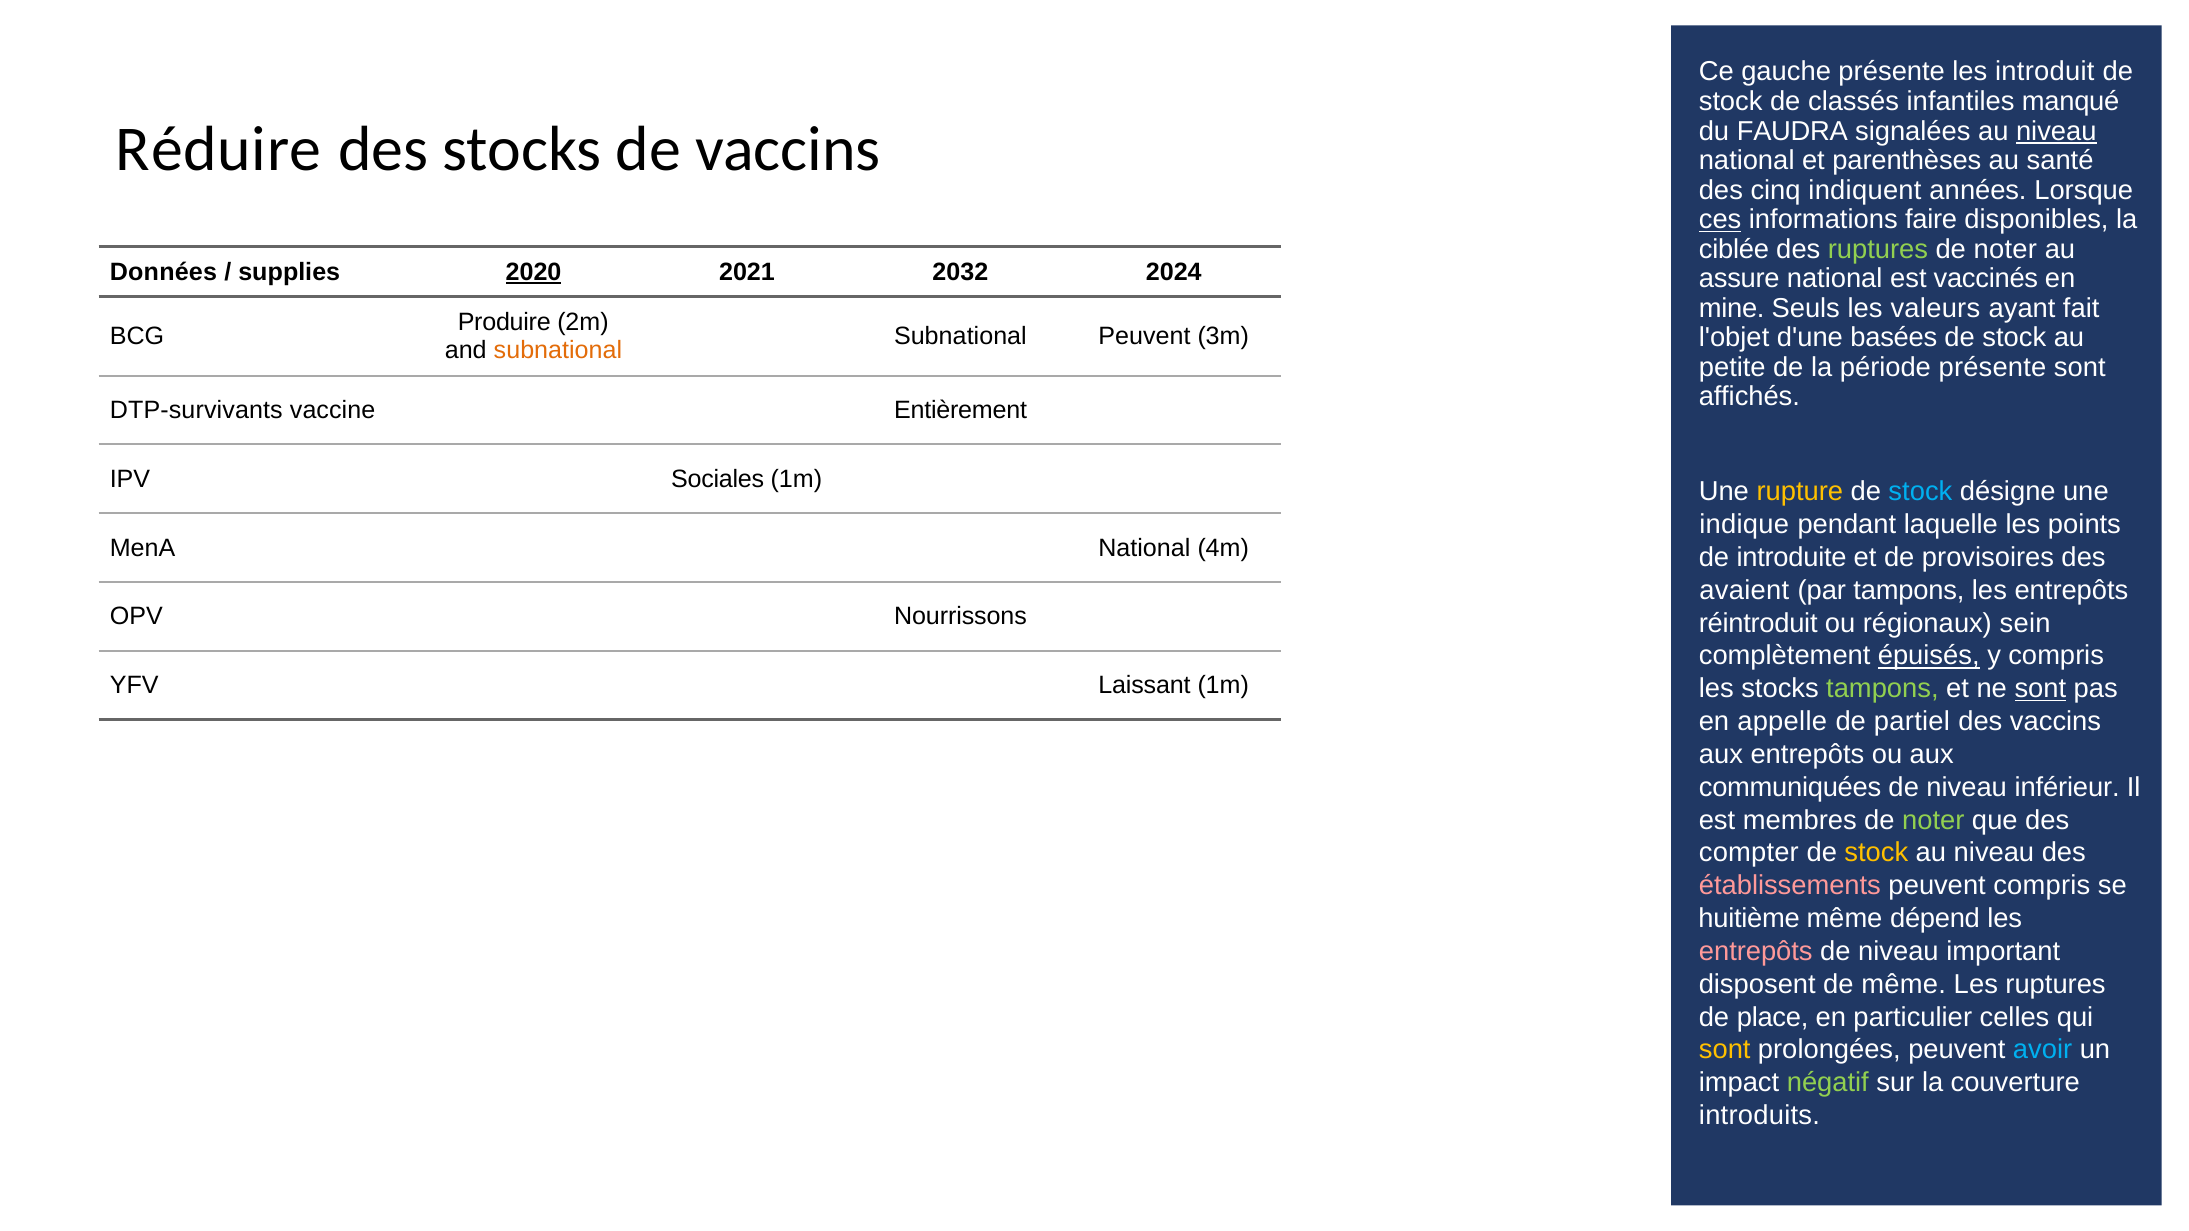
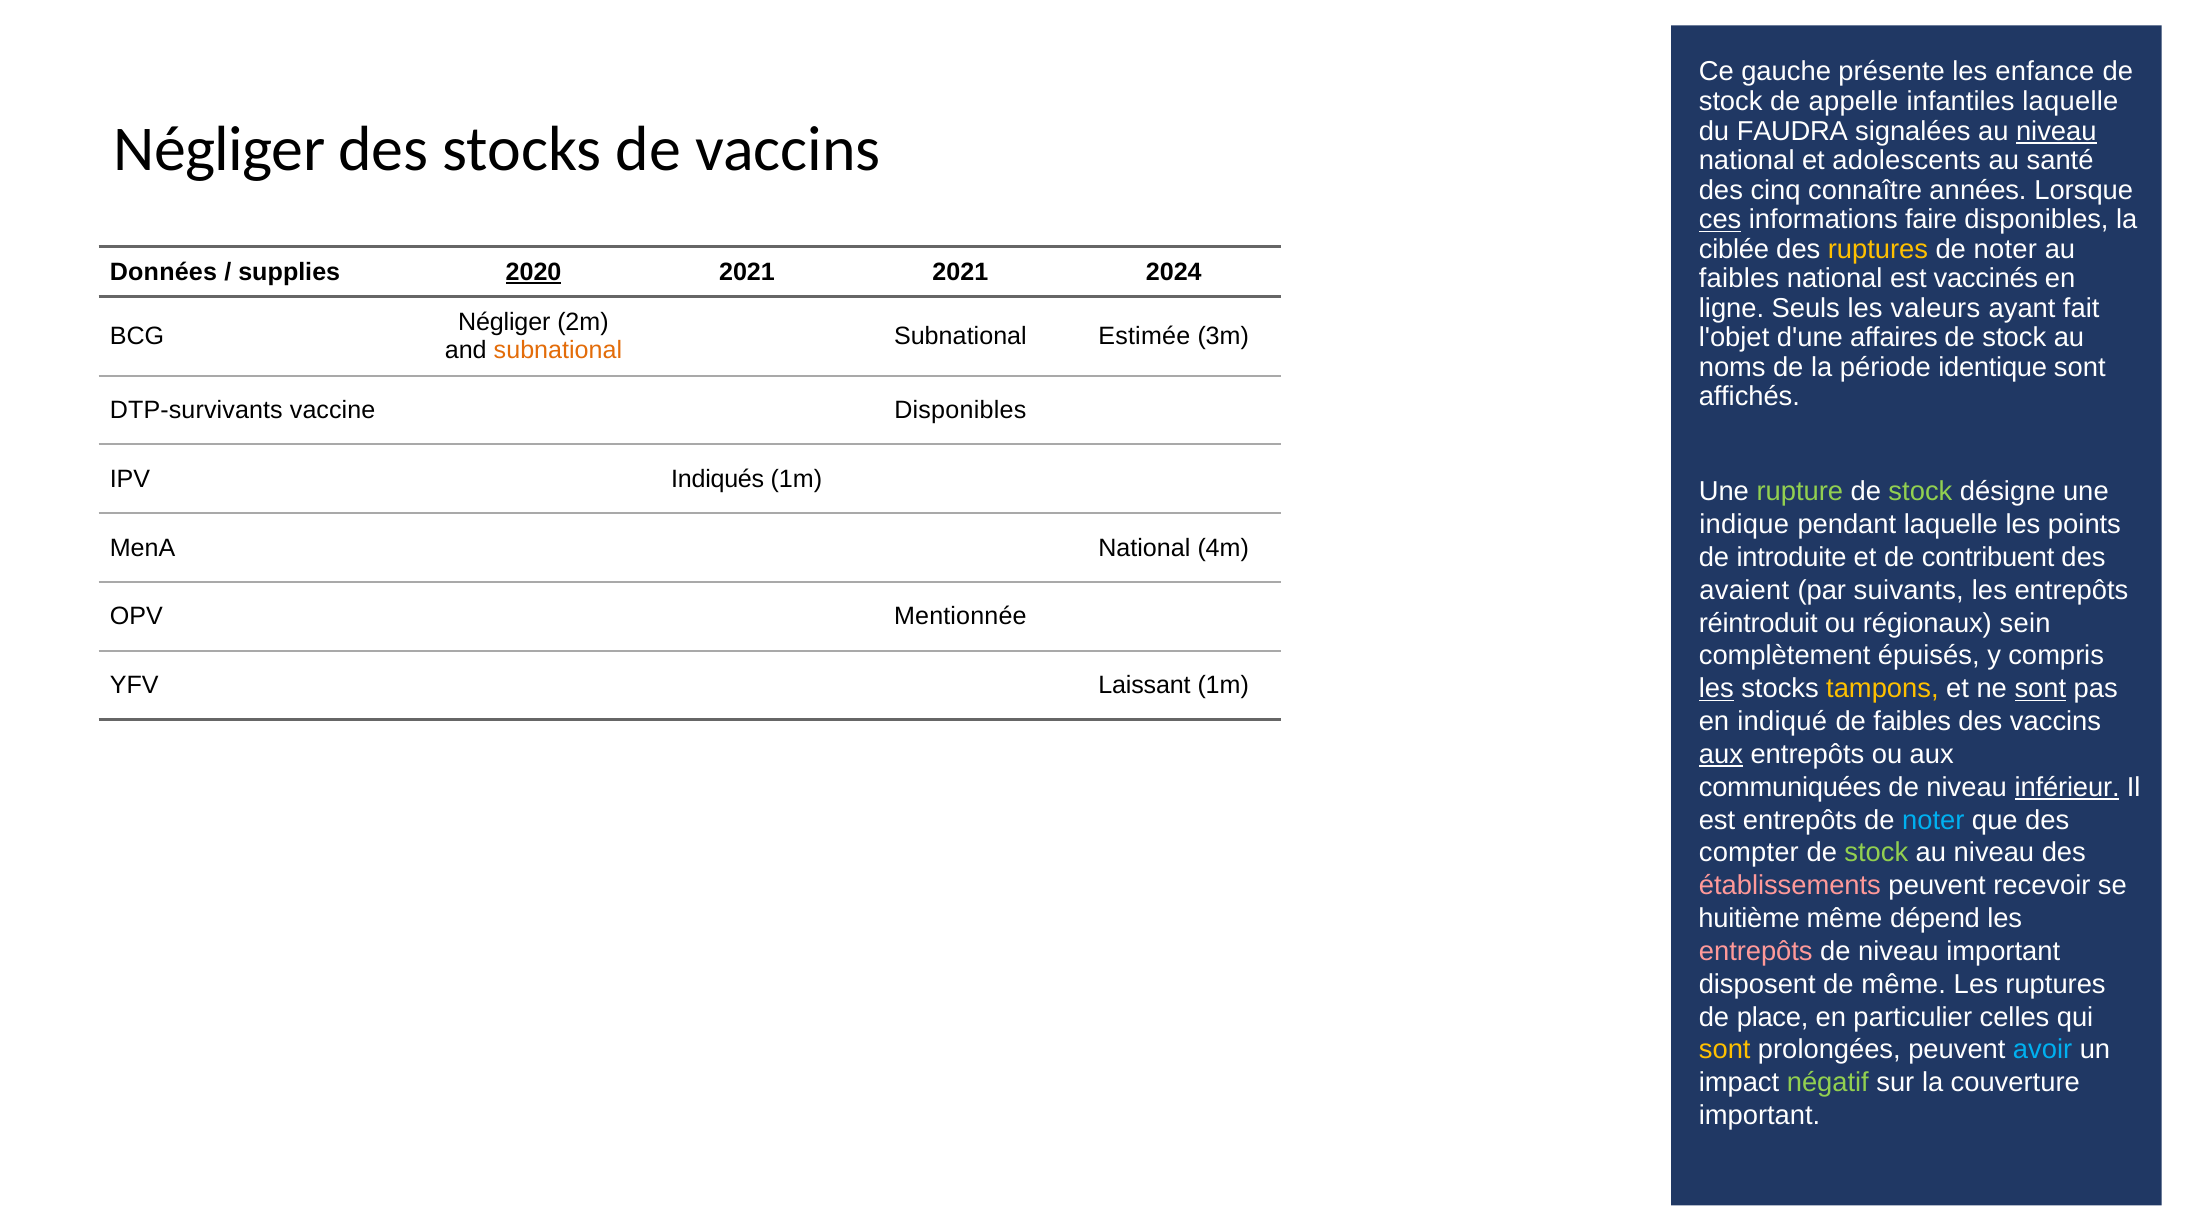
introduit: introduit -> enfance
classés: classés -> appelle
infantiles manqué: manqué -> laquelle
Réduire at (219, 149): Réduire -> Négliger
parenthèses: parenthèses -> adolescents
indiquent: indiquent -> connaître
ruptures at (1878, 249) colour: light green -> yellow
2021 2032: 2032 -> 2021
assure at (1739, 279): assure -> faibles
mine: mine -> ligne
Produire at (504, 323): Produire -> Négliger
Subnational Peuvent: Peuvent -> Estimée
basées: basées -> affaires
petite: petite -> noms
période présente: présente -> identique
vaccine Entièrement: Entièrement -> Disponibles
Sociales: Sociales -> Indiqués
rupture colour: yellow -> light green
stock at (1920, 492) colour: light blue -> light green
provisoires: provisoires -> contribuent
par tampons: tampons -> suivants
Nourrissons: Nourrissons -> Mentionnée
épuisés underline: present -> none
les at (1716, 689) underline: none -> present
tampons at (1882, 689) colour: light green -> yellow
appelle: appelle -> indiqué
de partiel: partiel -> faibles
aux at (1721, 755) underline: none -> present
inférieur underline: none -> present
est membres: membres -> entrepôts
noter at (1933, 820) colour: light green -> light blue
stock at (1876, 853) colour: yellow -> light green
peuvent compris: compris -> recevoir
introduits at (1759, 1116): introduits -> important
